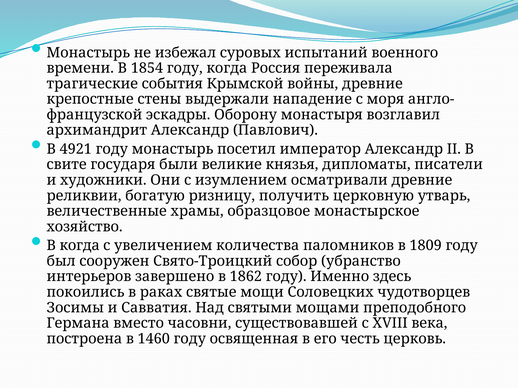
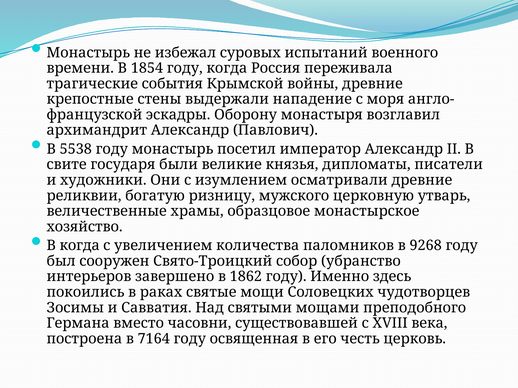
4921: 4921 -> 5538
получить: получить -> мужского
1809: 1809 -> 9268
1460: 1460 -> 7164
